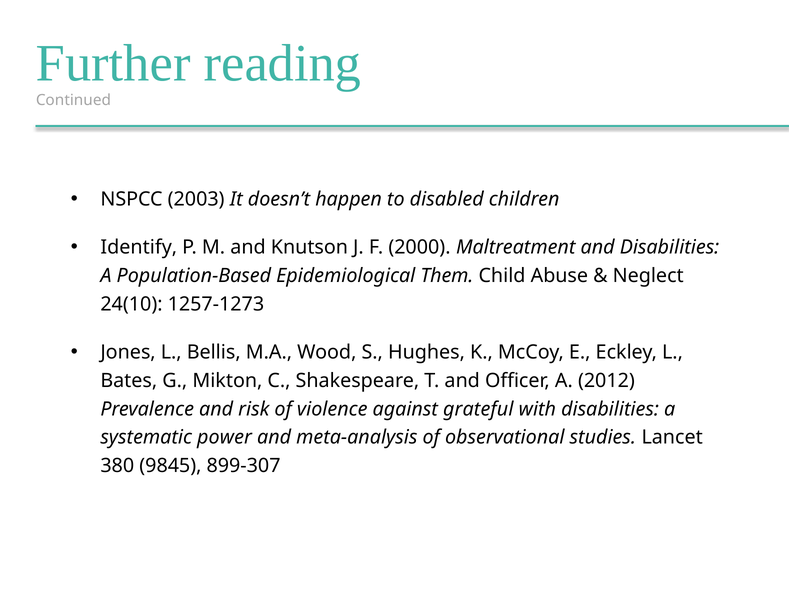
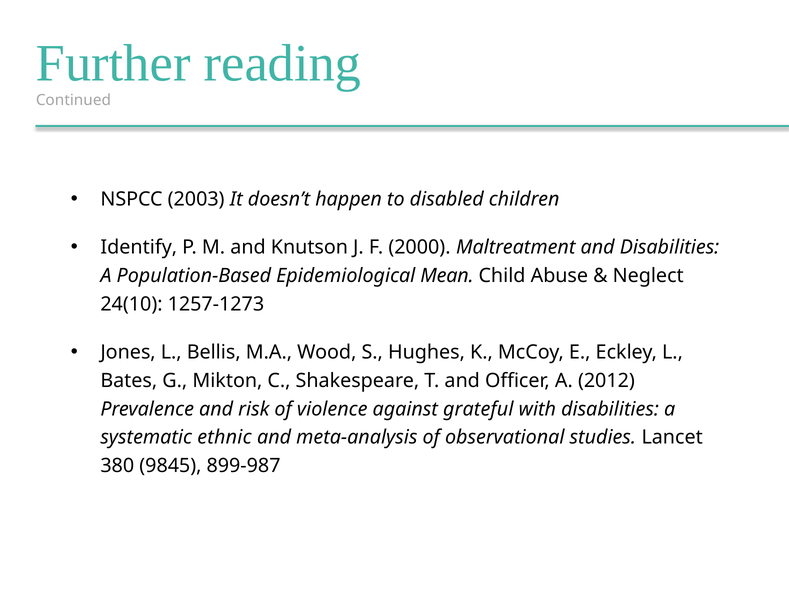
Them: Them -> Mean
power: power -> ethnic
899-307: 899-307 -> 899-987
